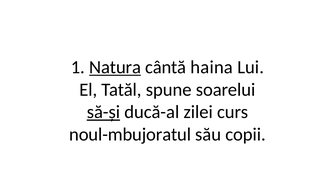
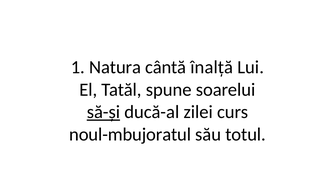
Natura underline: present -> none
haina: haina -> înalță
copii: copii -> totul
